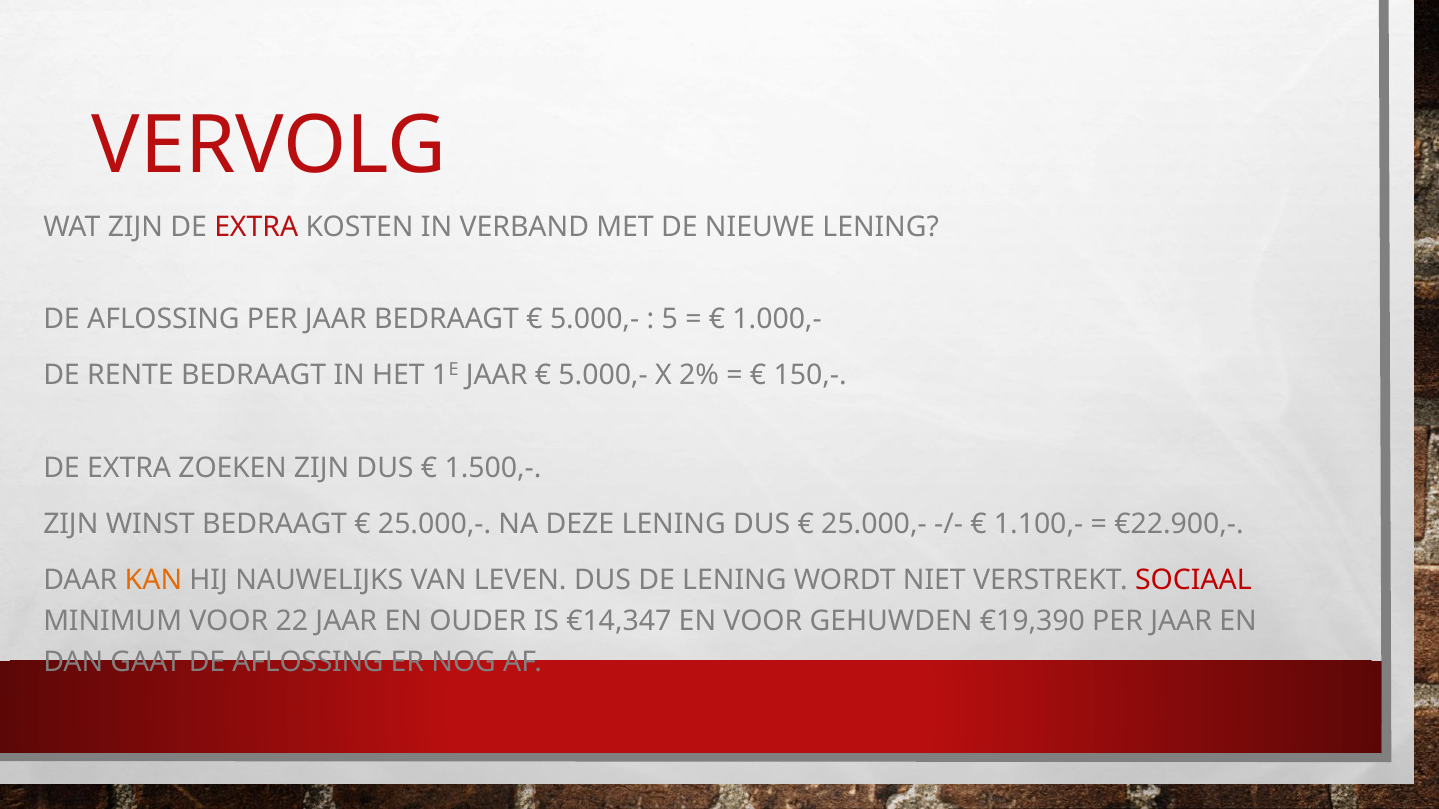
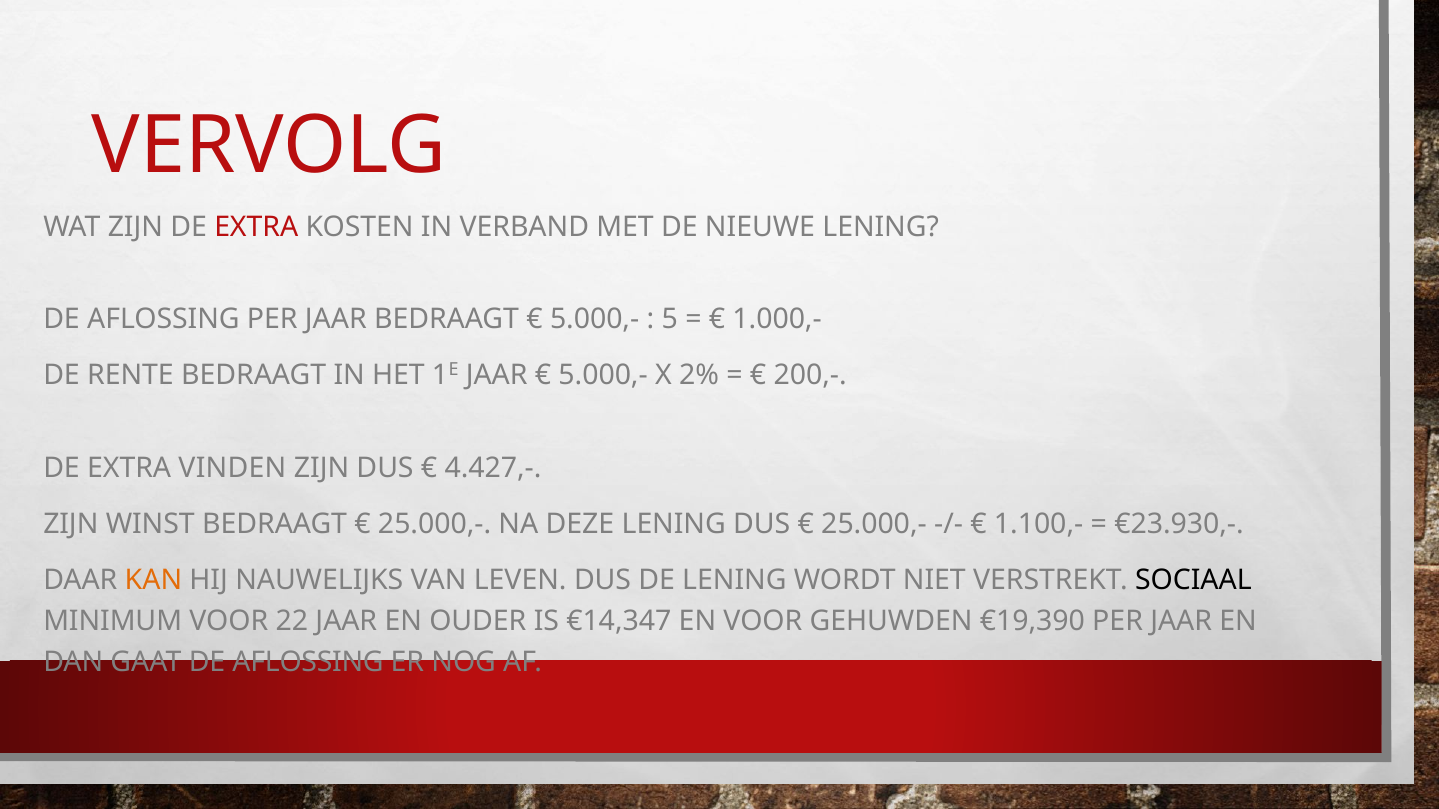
150,-: 150,- -> 200,-
ZOEKEN: ZOEKEN -> VINDEN
1.500,-: 1.500,- -> 4.427,-
€22.900,-: €22.900,- -> €23.930,-
SOCIAAL colour: red -> black
